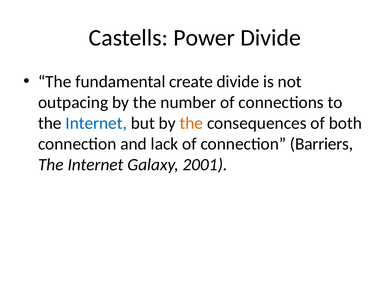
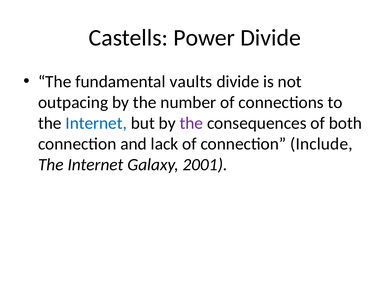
create: create -> vaults
the at (191, 123) colour: orange -> purple
Barriers: Barriers -> Include
